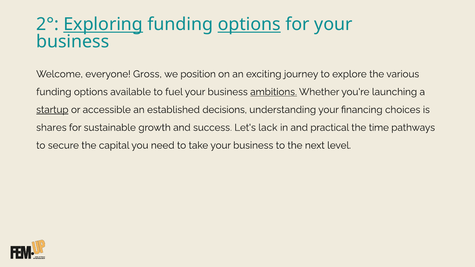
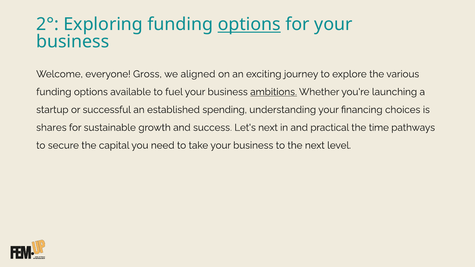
Exploring underline: present -> none
position: position -> aligned
startup underline: present -> none
accessible: accessible -> successful
decisions: decisions -> spending
Let's lack: lack -> next
